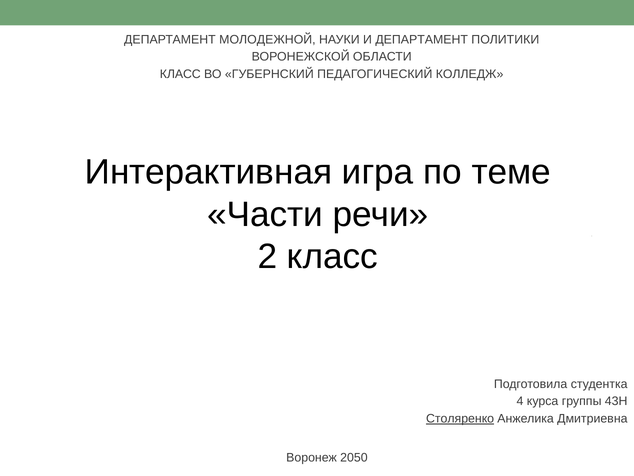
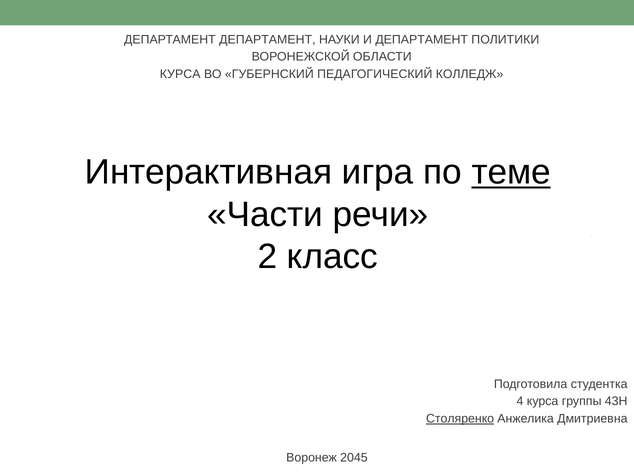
ДЕПАРТАМЕНТ МОЛОДЕЖНОЙ: МОЛОДЕЖНОЙ -> ДЕПАРТАМЕНТ
КЛАСС at (180, 74): КЛАСС -> КУРСА
теме underline: none -> present
2050: 2050 -> 2045
